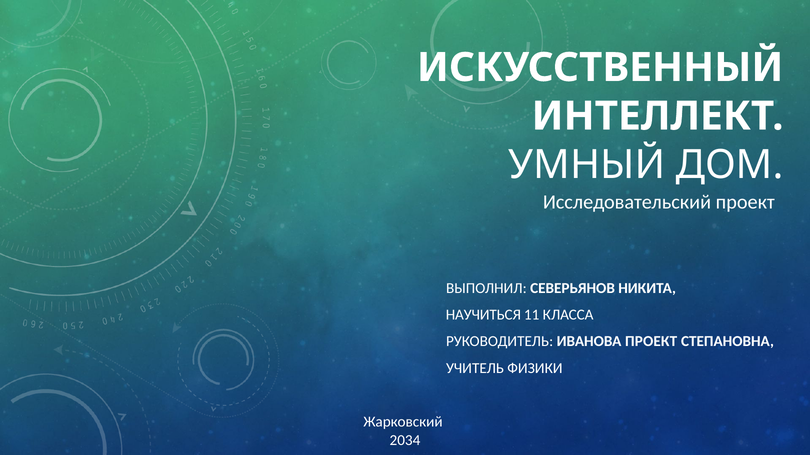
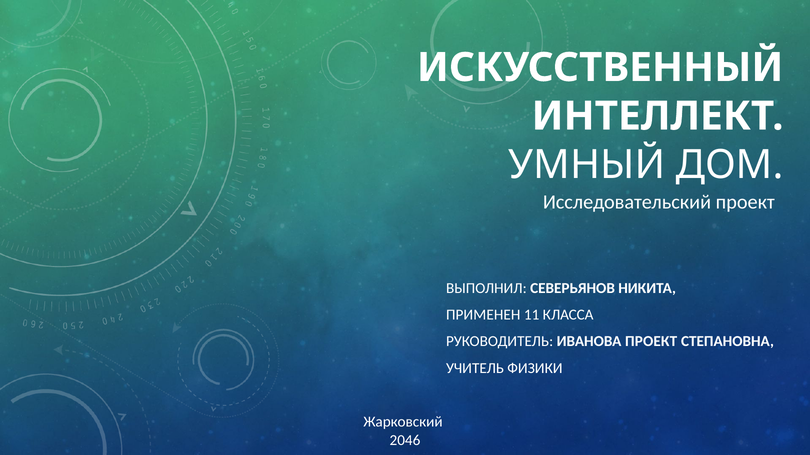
НАУЧИТЬСЯ: НАУЧИТЬСЯ -> ПРИМЕНЕН
2034: 2034 -> 2046
